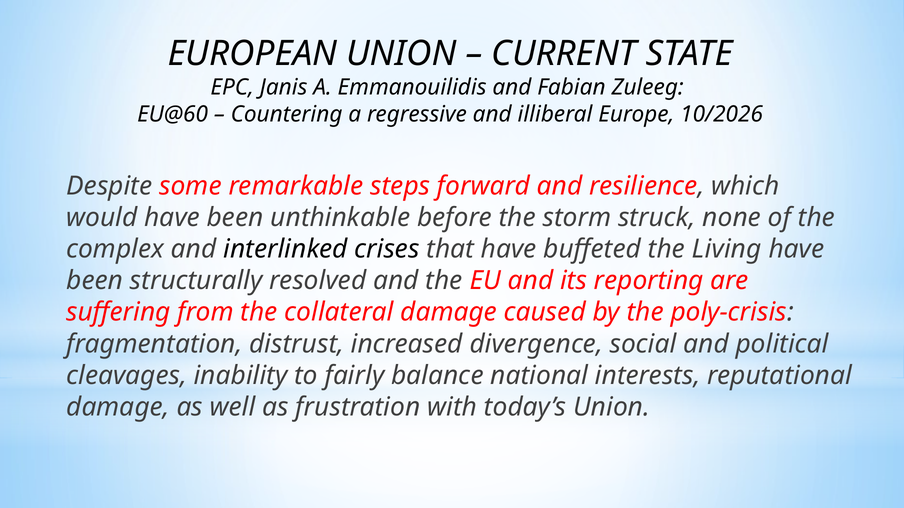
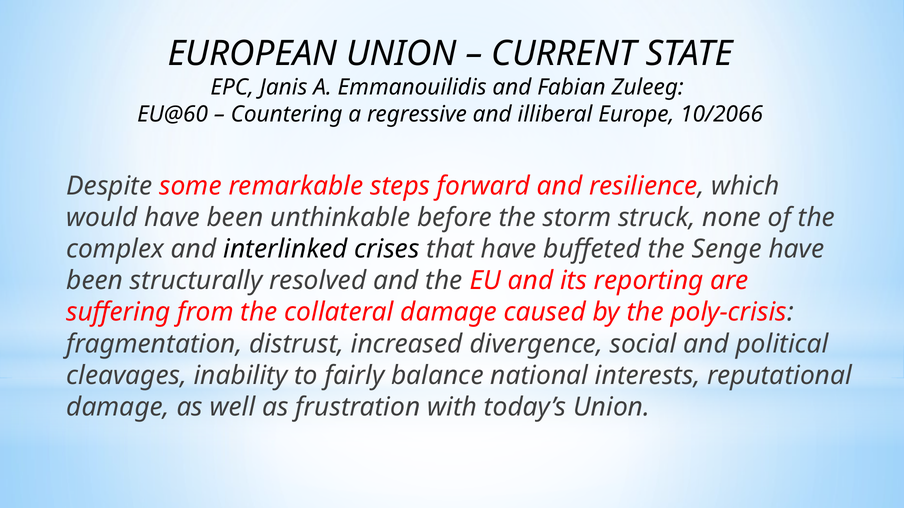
10/2026: 10/2026 -> 10/2066
Living: Living -> Senge
